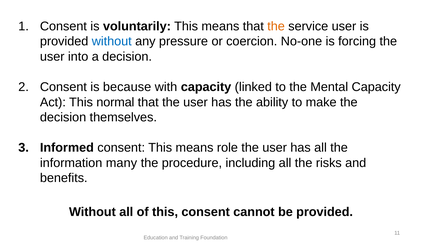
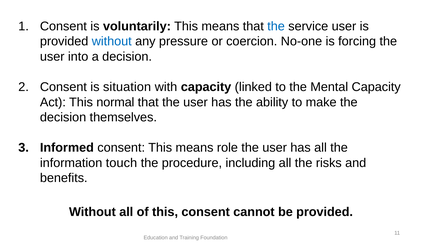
the at (276, 26) colour: orange -> blue
because: because -> situation
many: many -> touch
